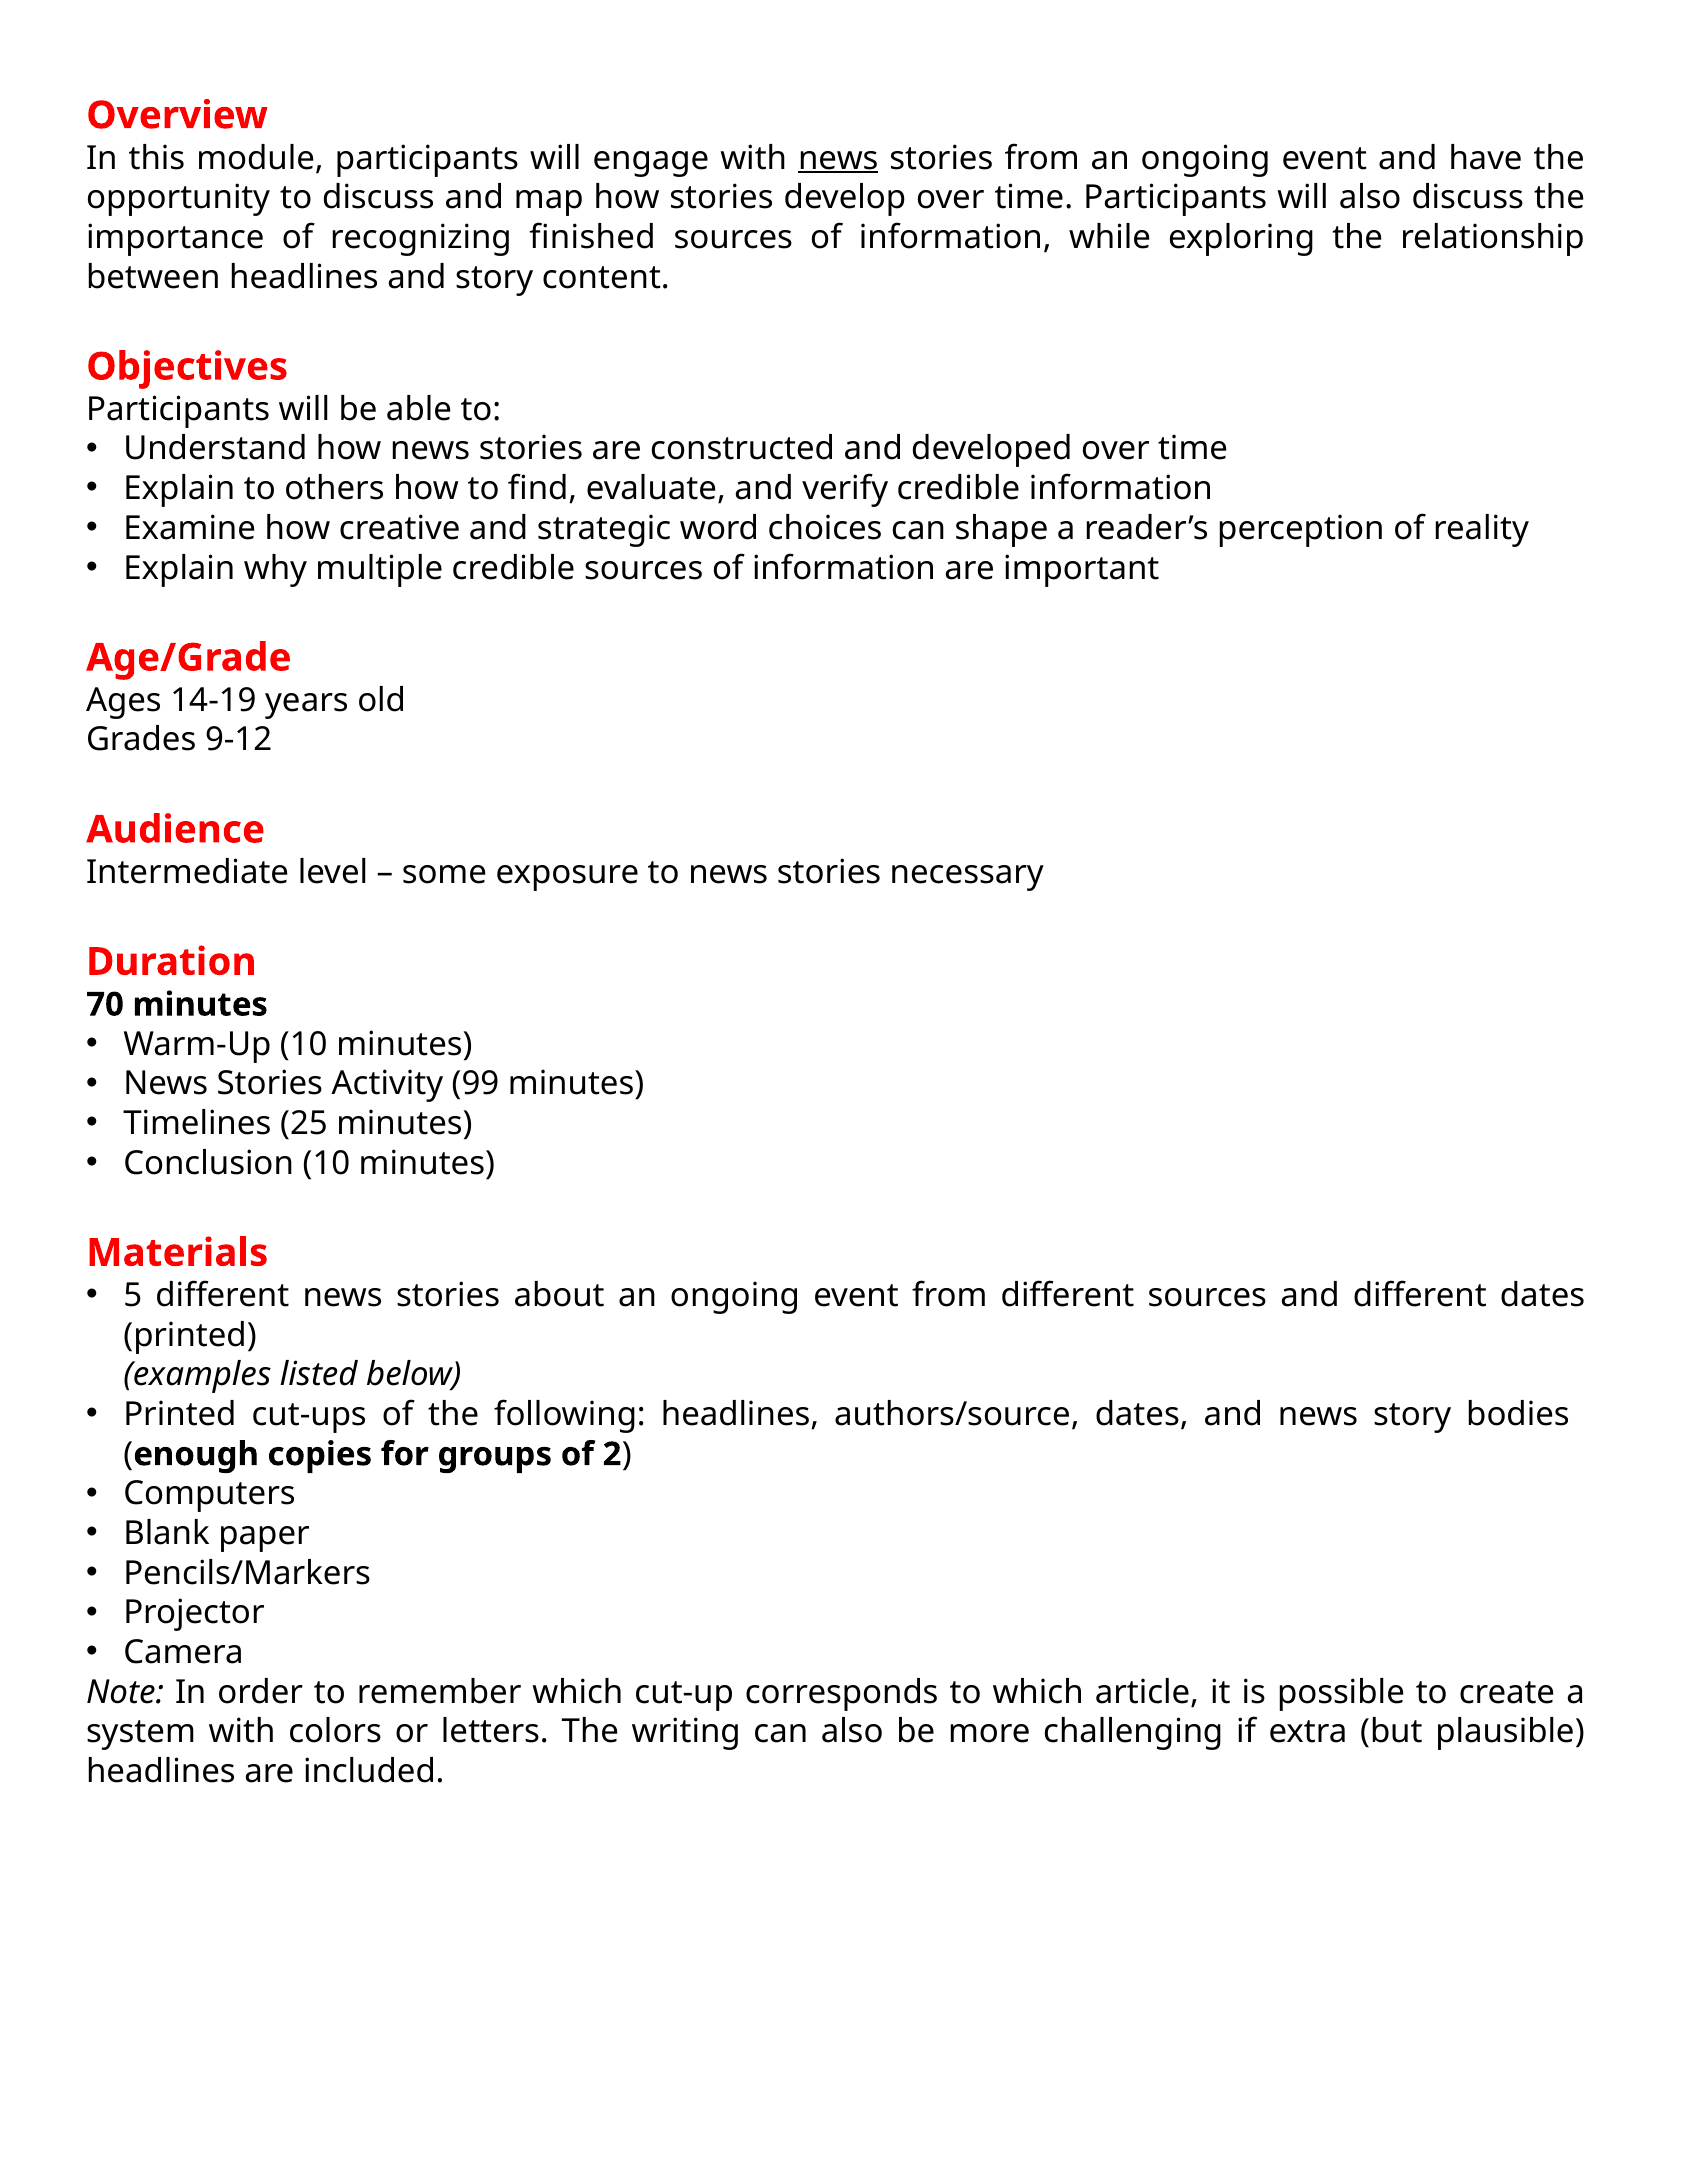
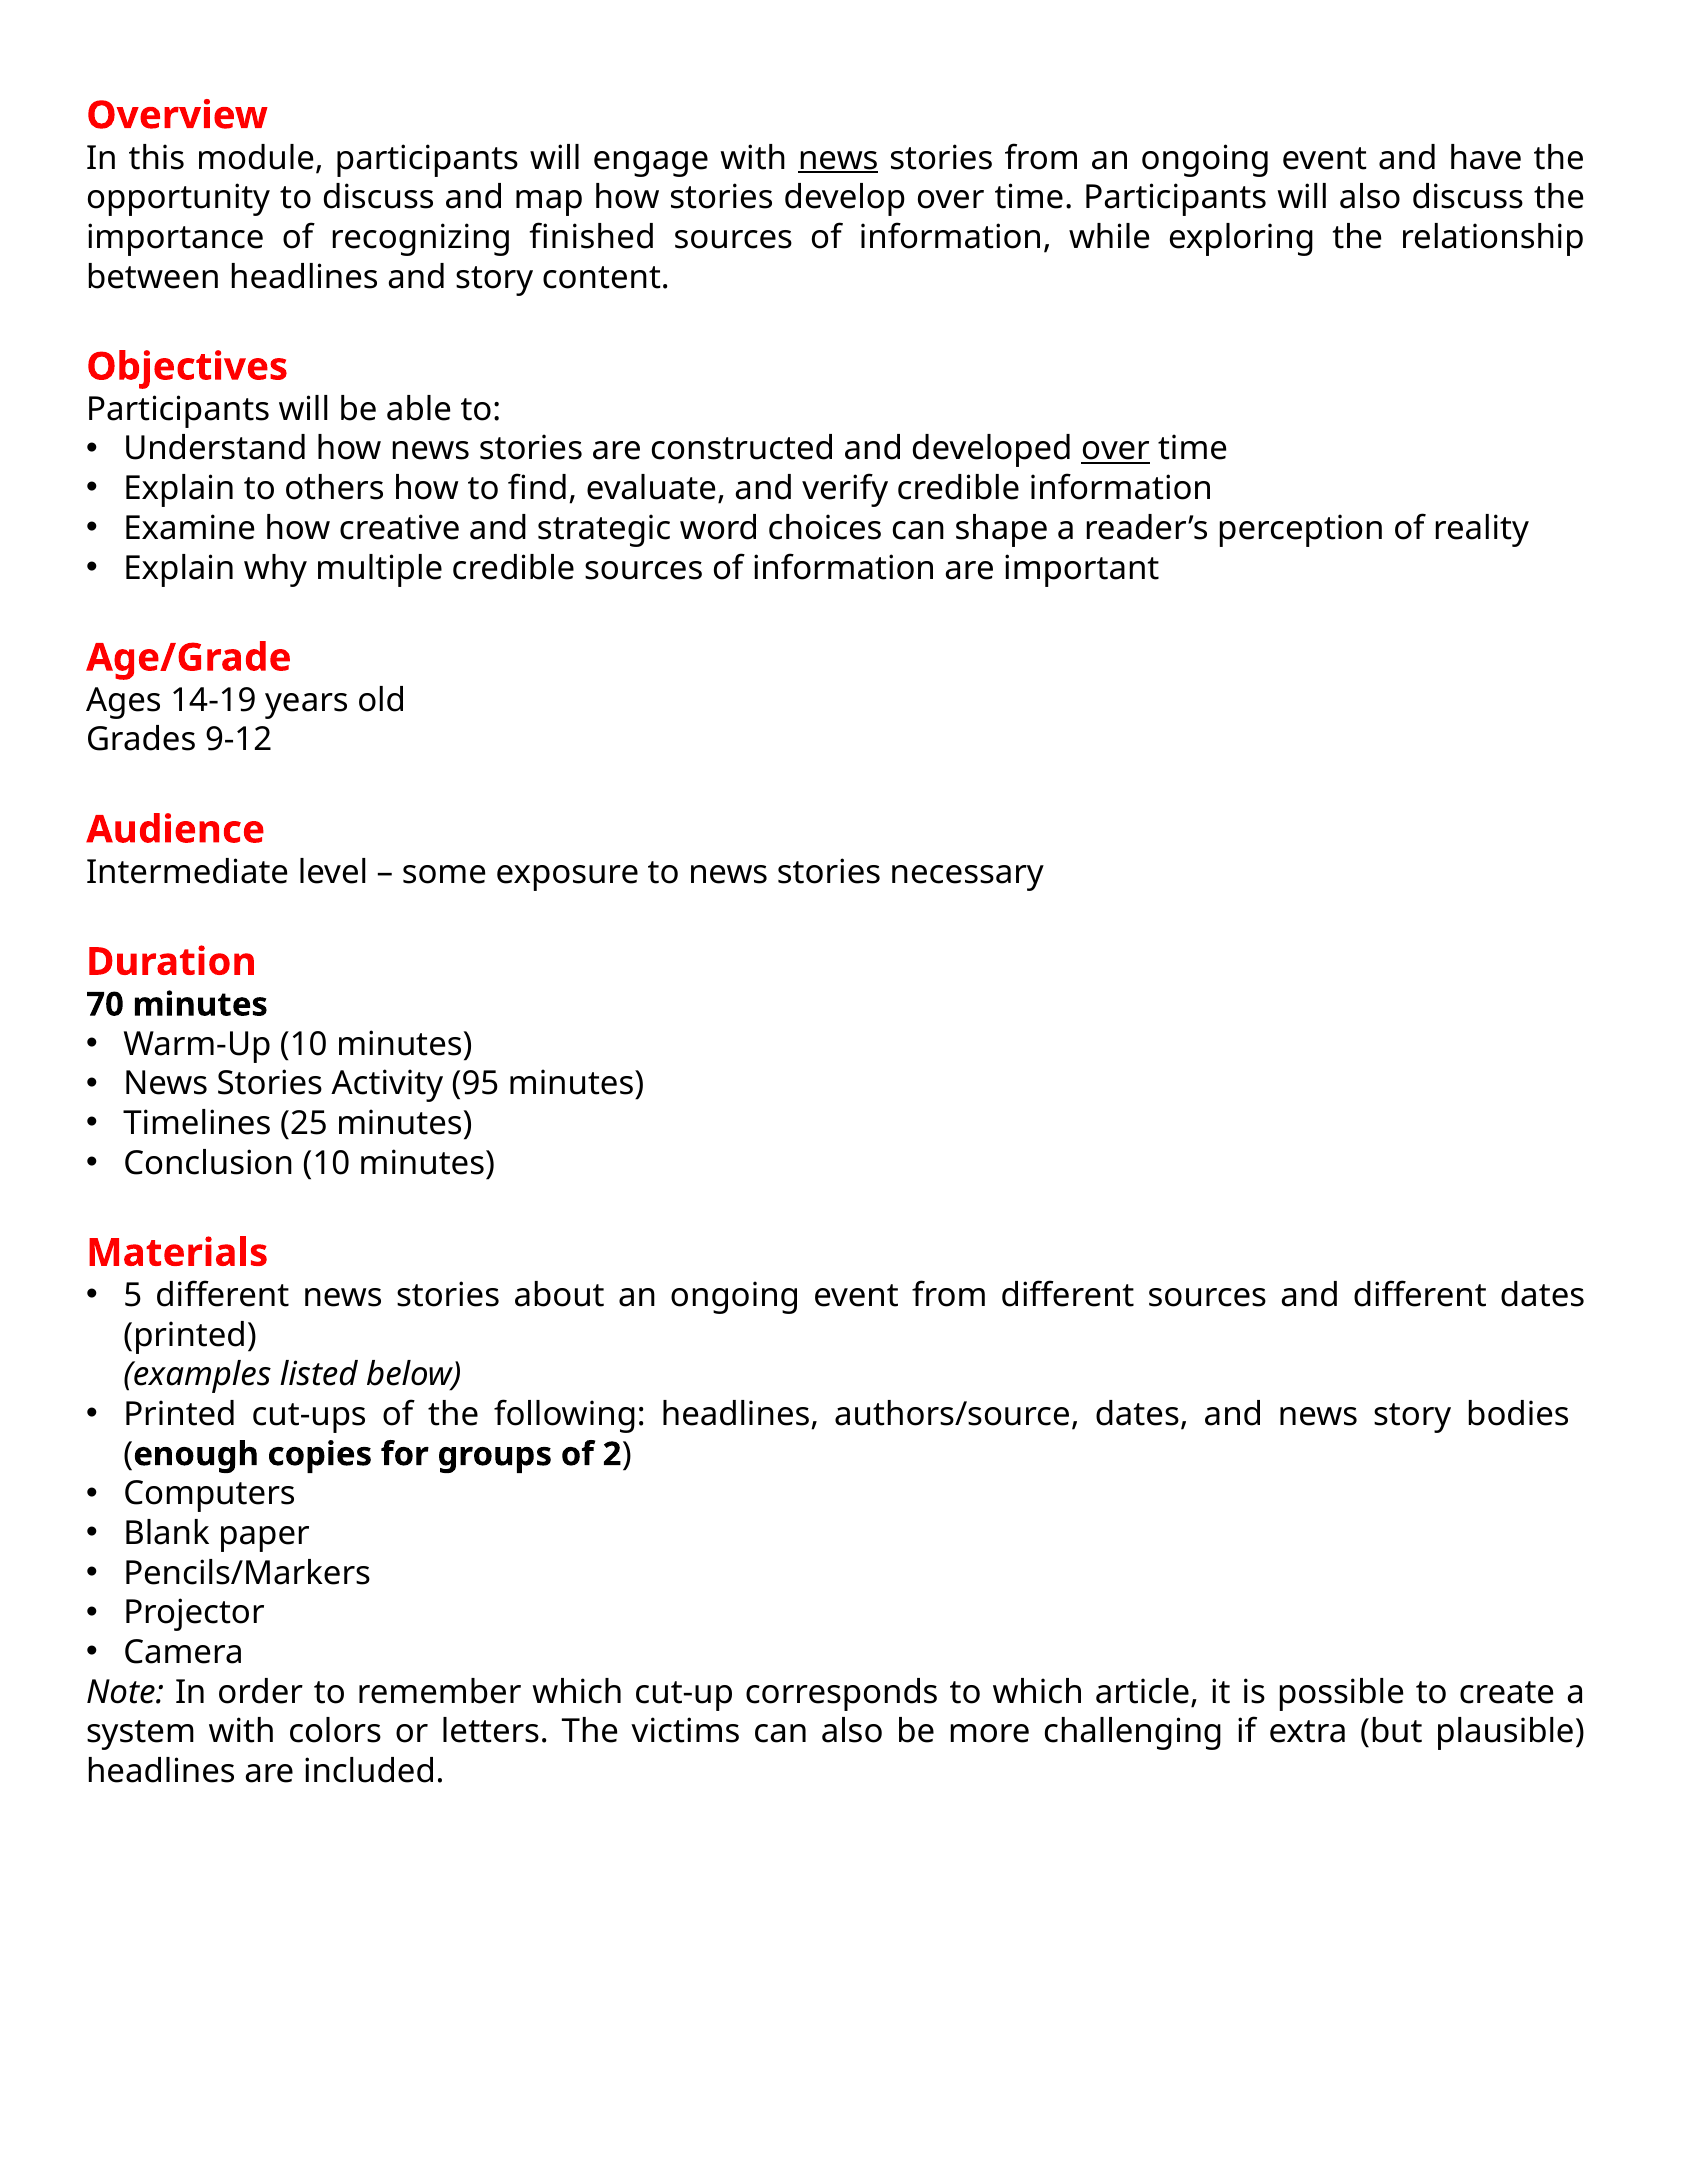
over at (1115, 449) underline: none -> present
99: 99 -> 95
writing: writing -> victims
